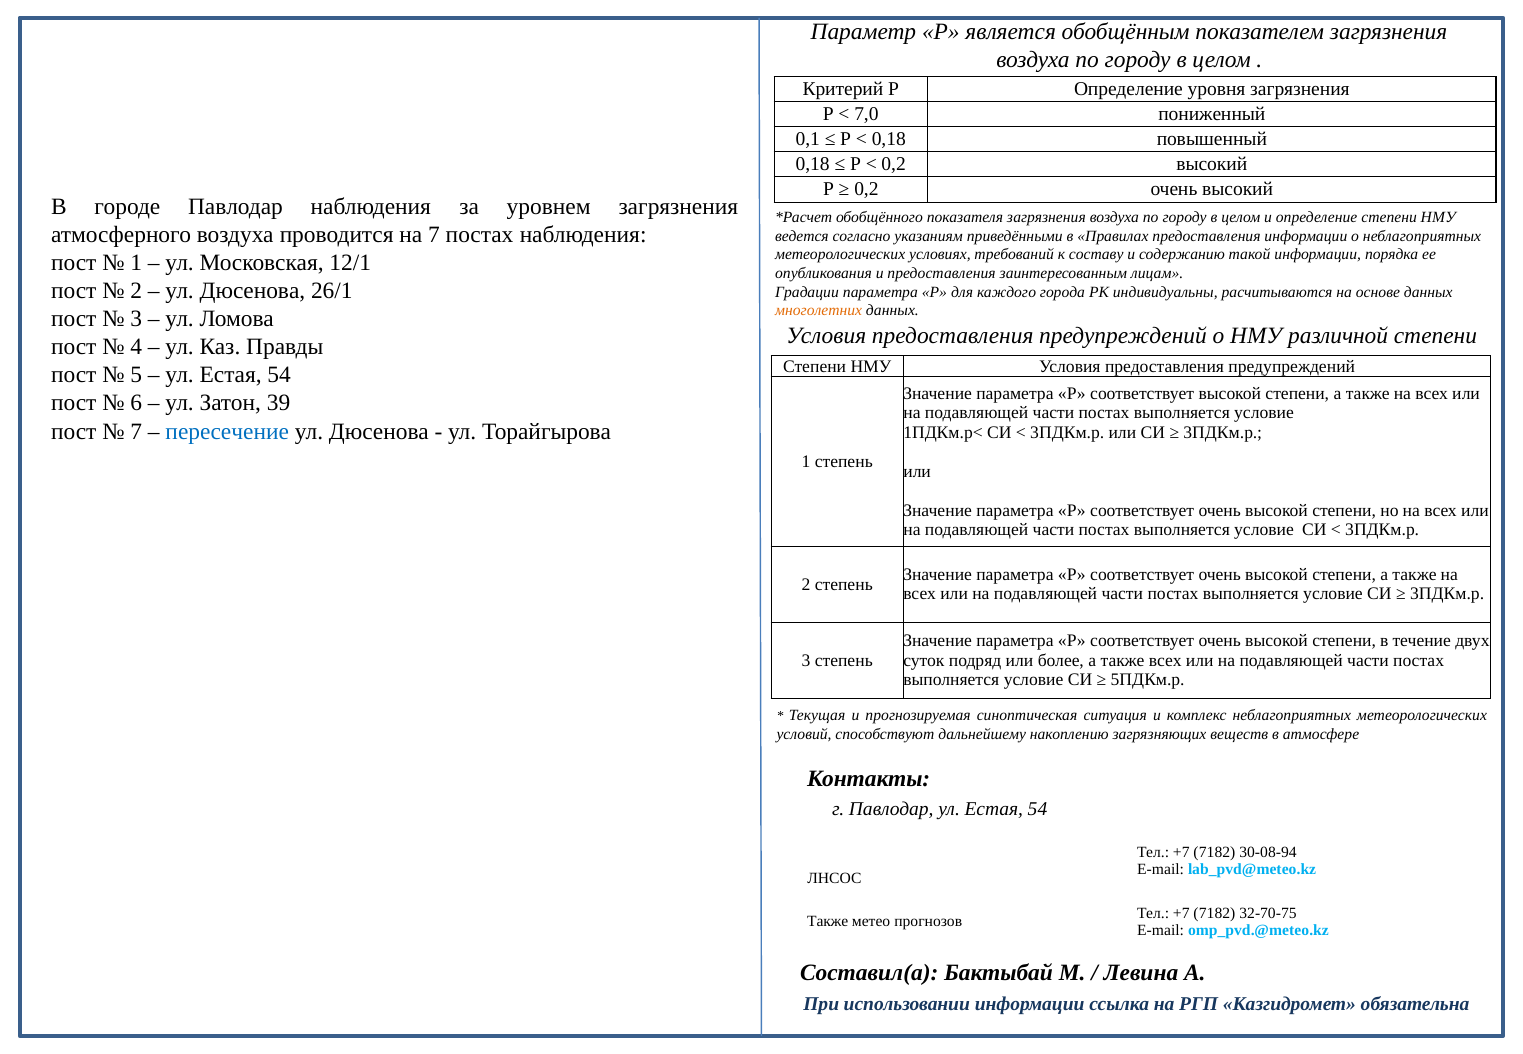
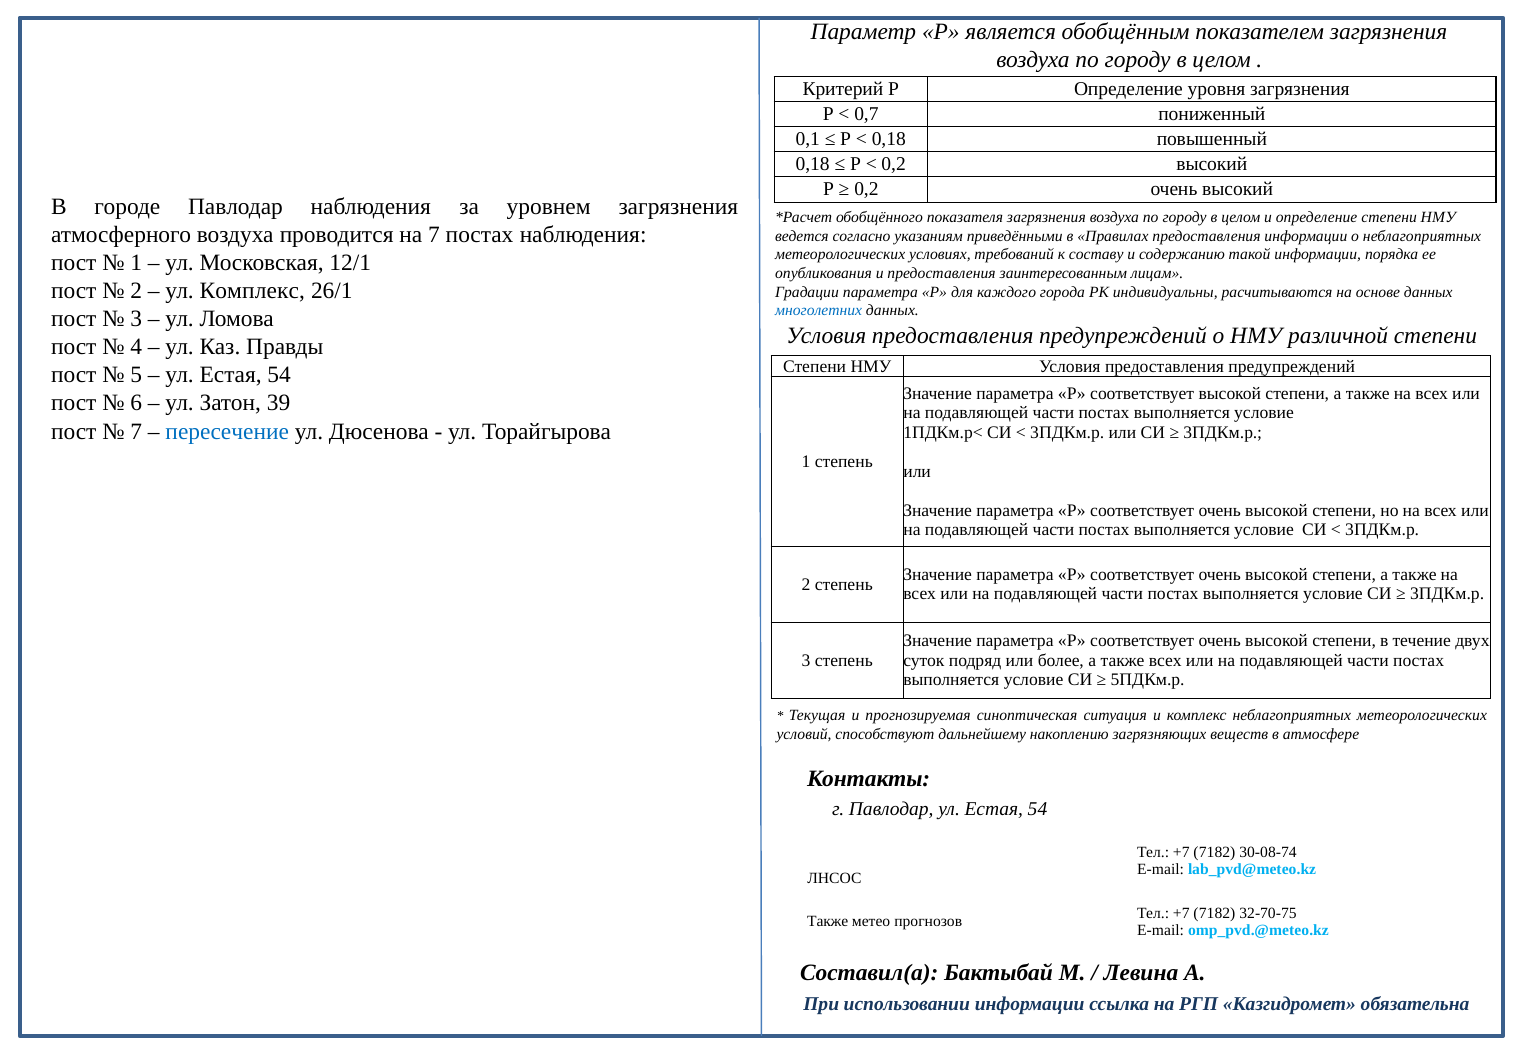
7,0: 7,0 -> 0,7
Дюсенова at (252, 291): Дюсенова -> Комплекс
многолетних colour: orange -> blue
30-08-94: 30-08-94 -> 30-08-74
